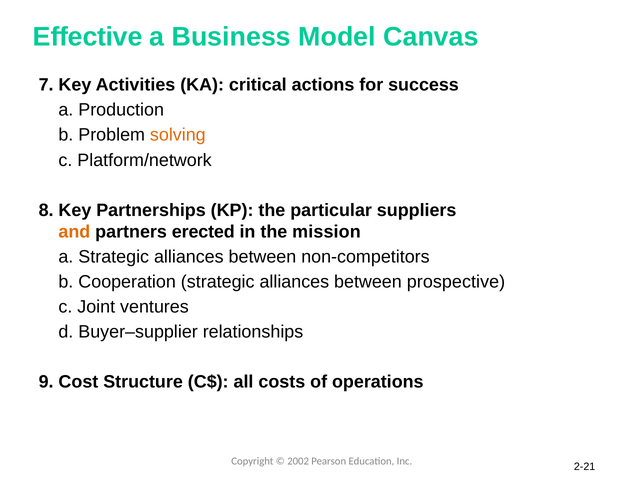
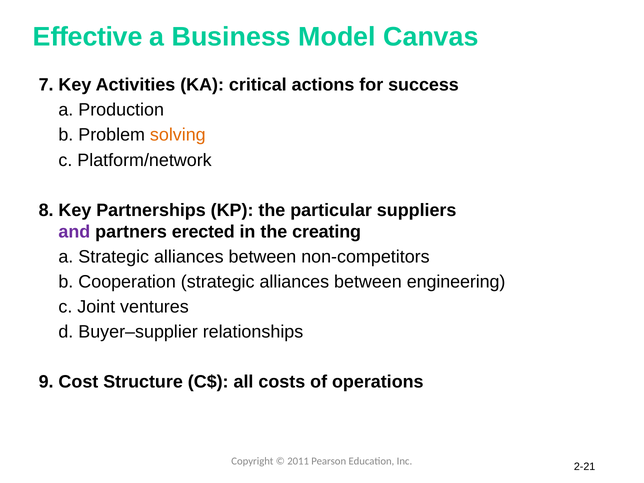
and colour: orange -> purple
mission: mission -> creating
prospective: prospective -> engineering
2002: 2002 -> 2011
